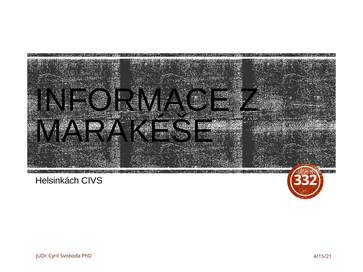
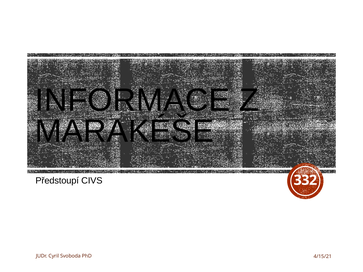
Helsinkách: Helsinkách -> Předstoupí
